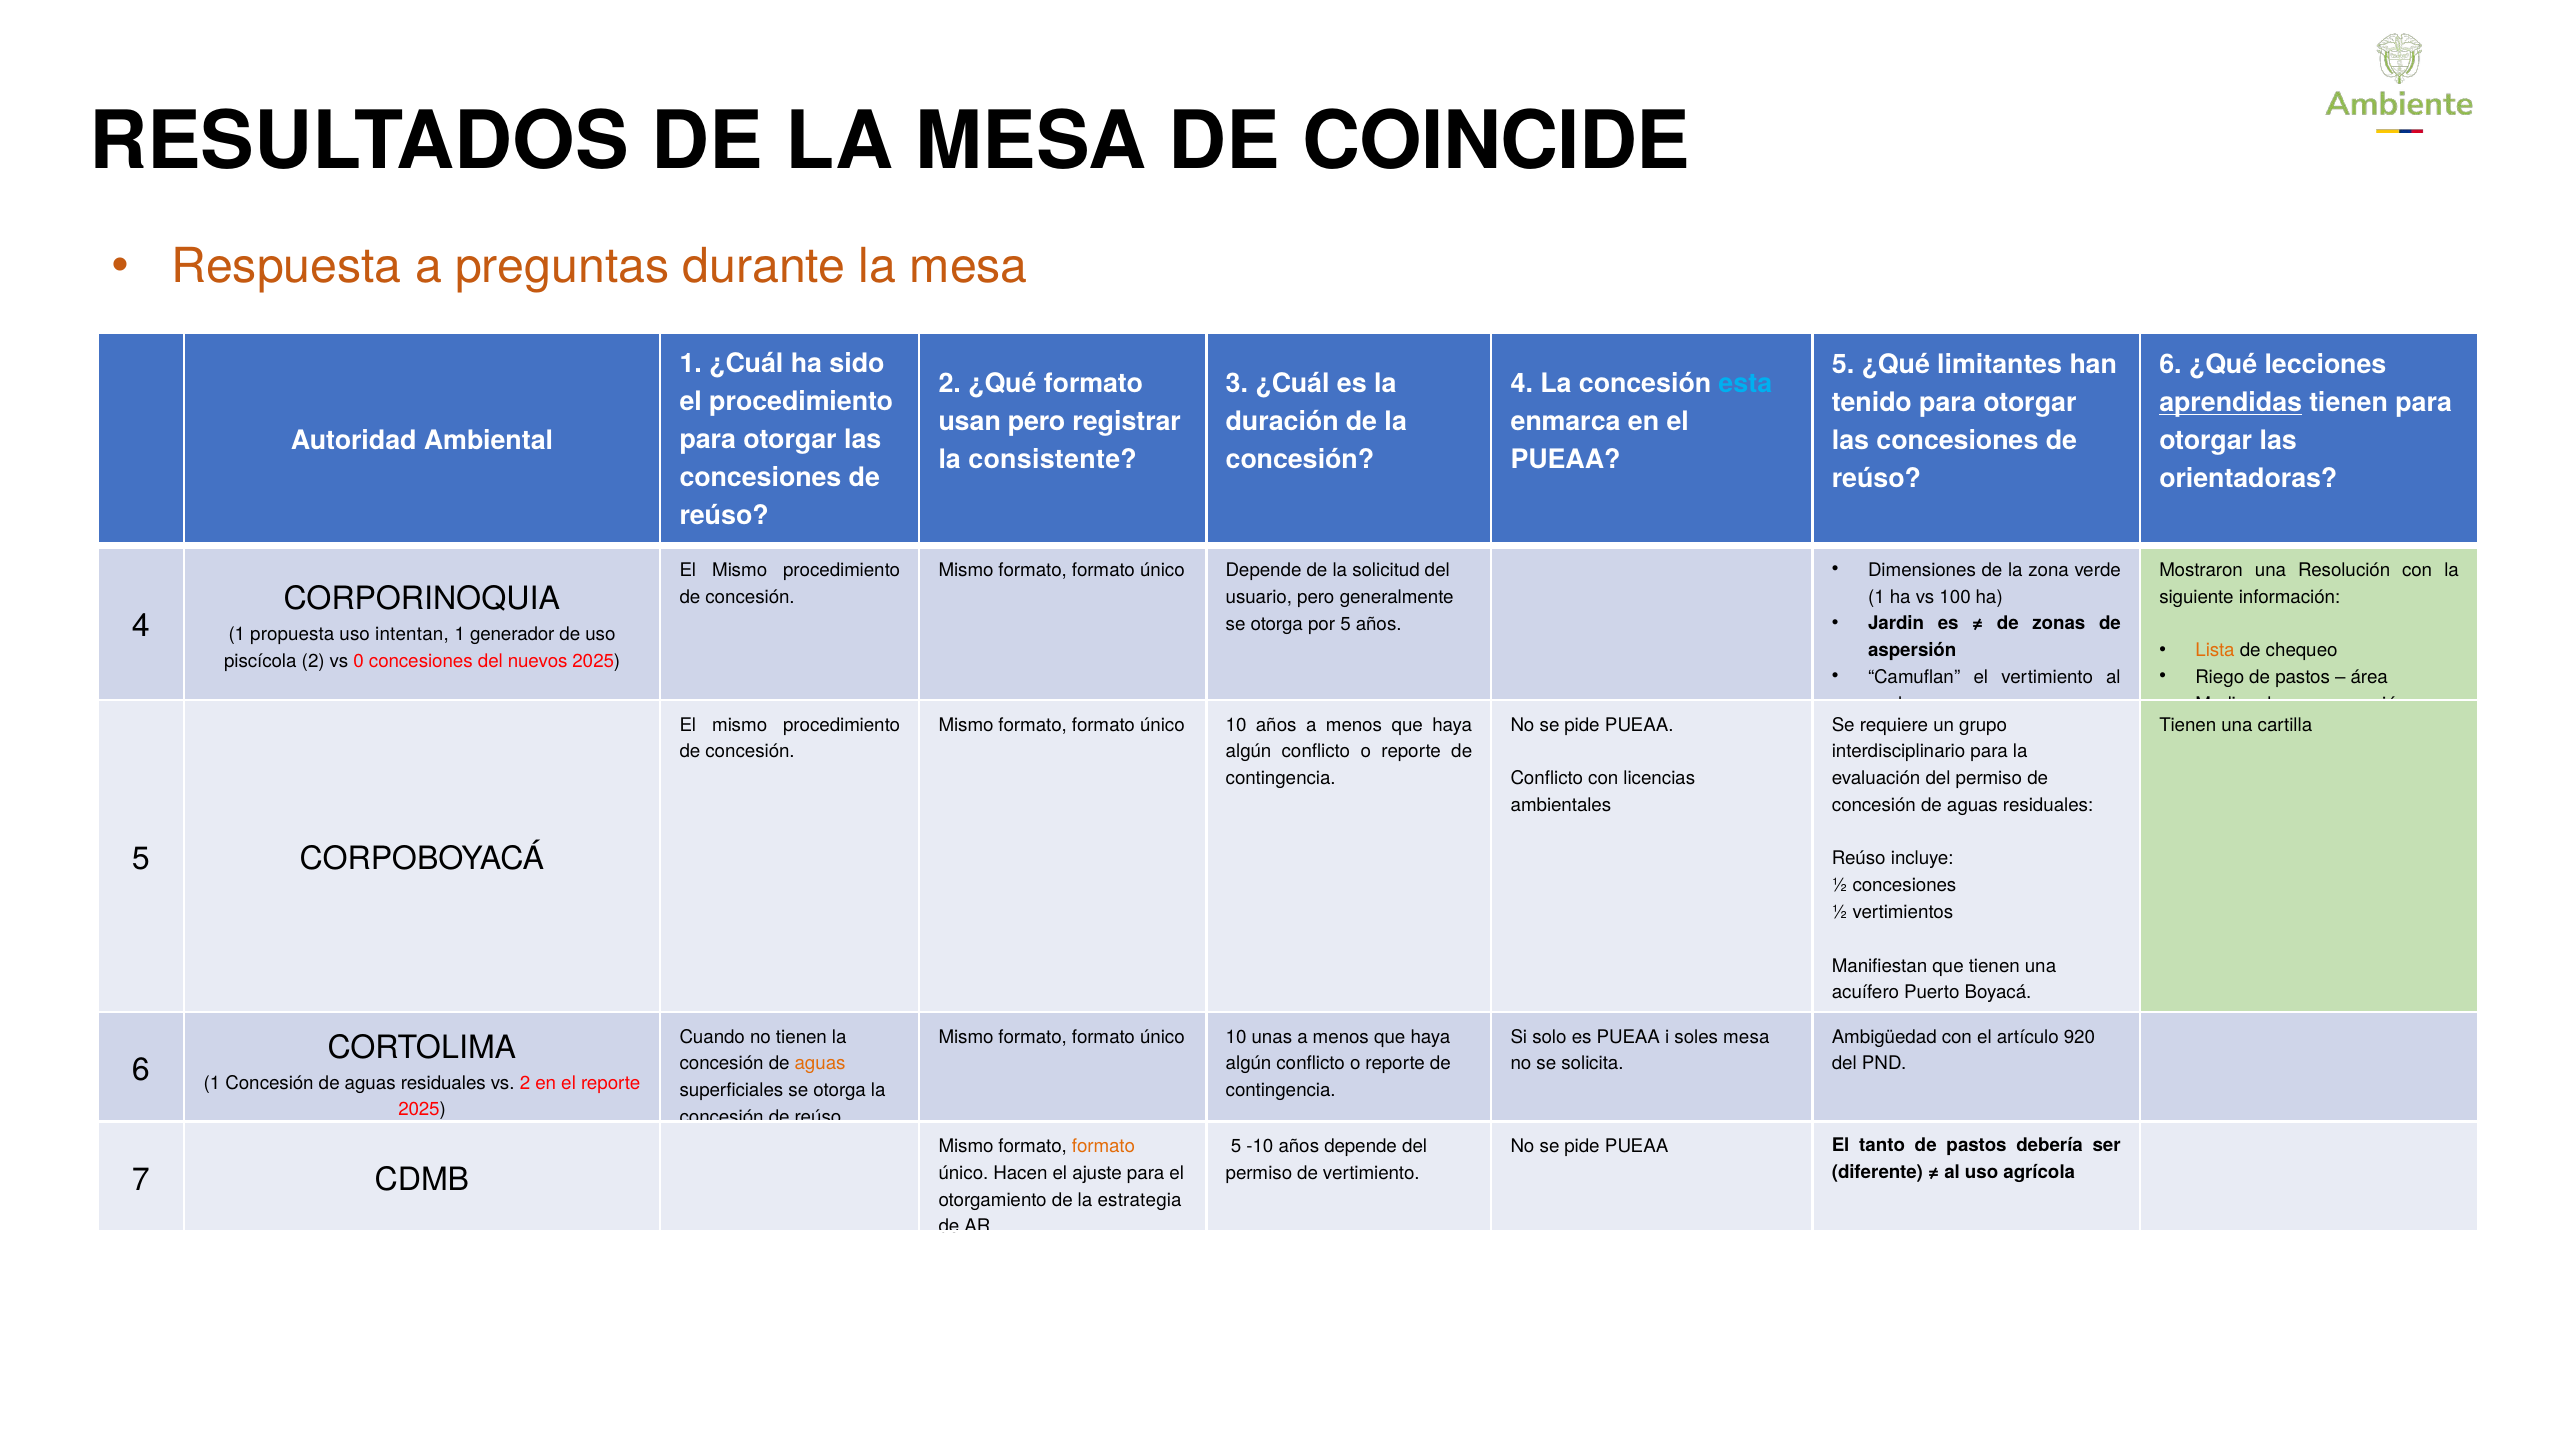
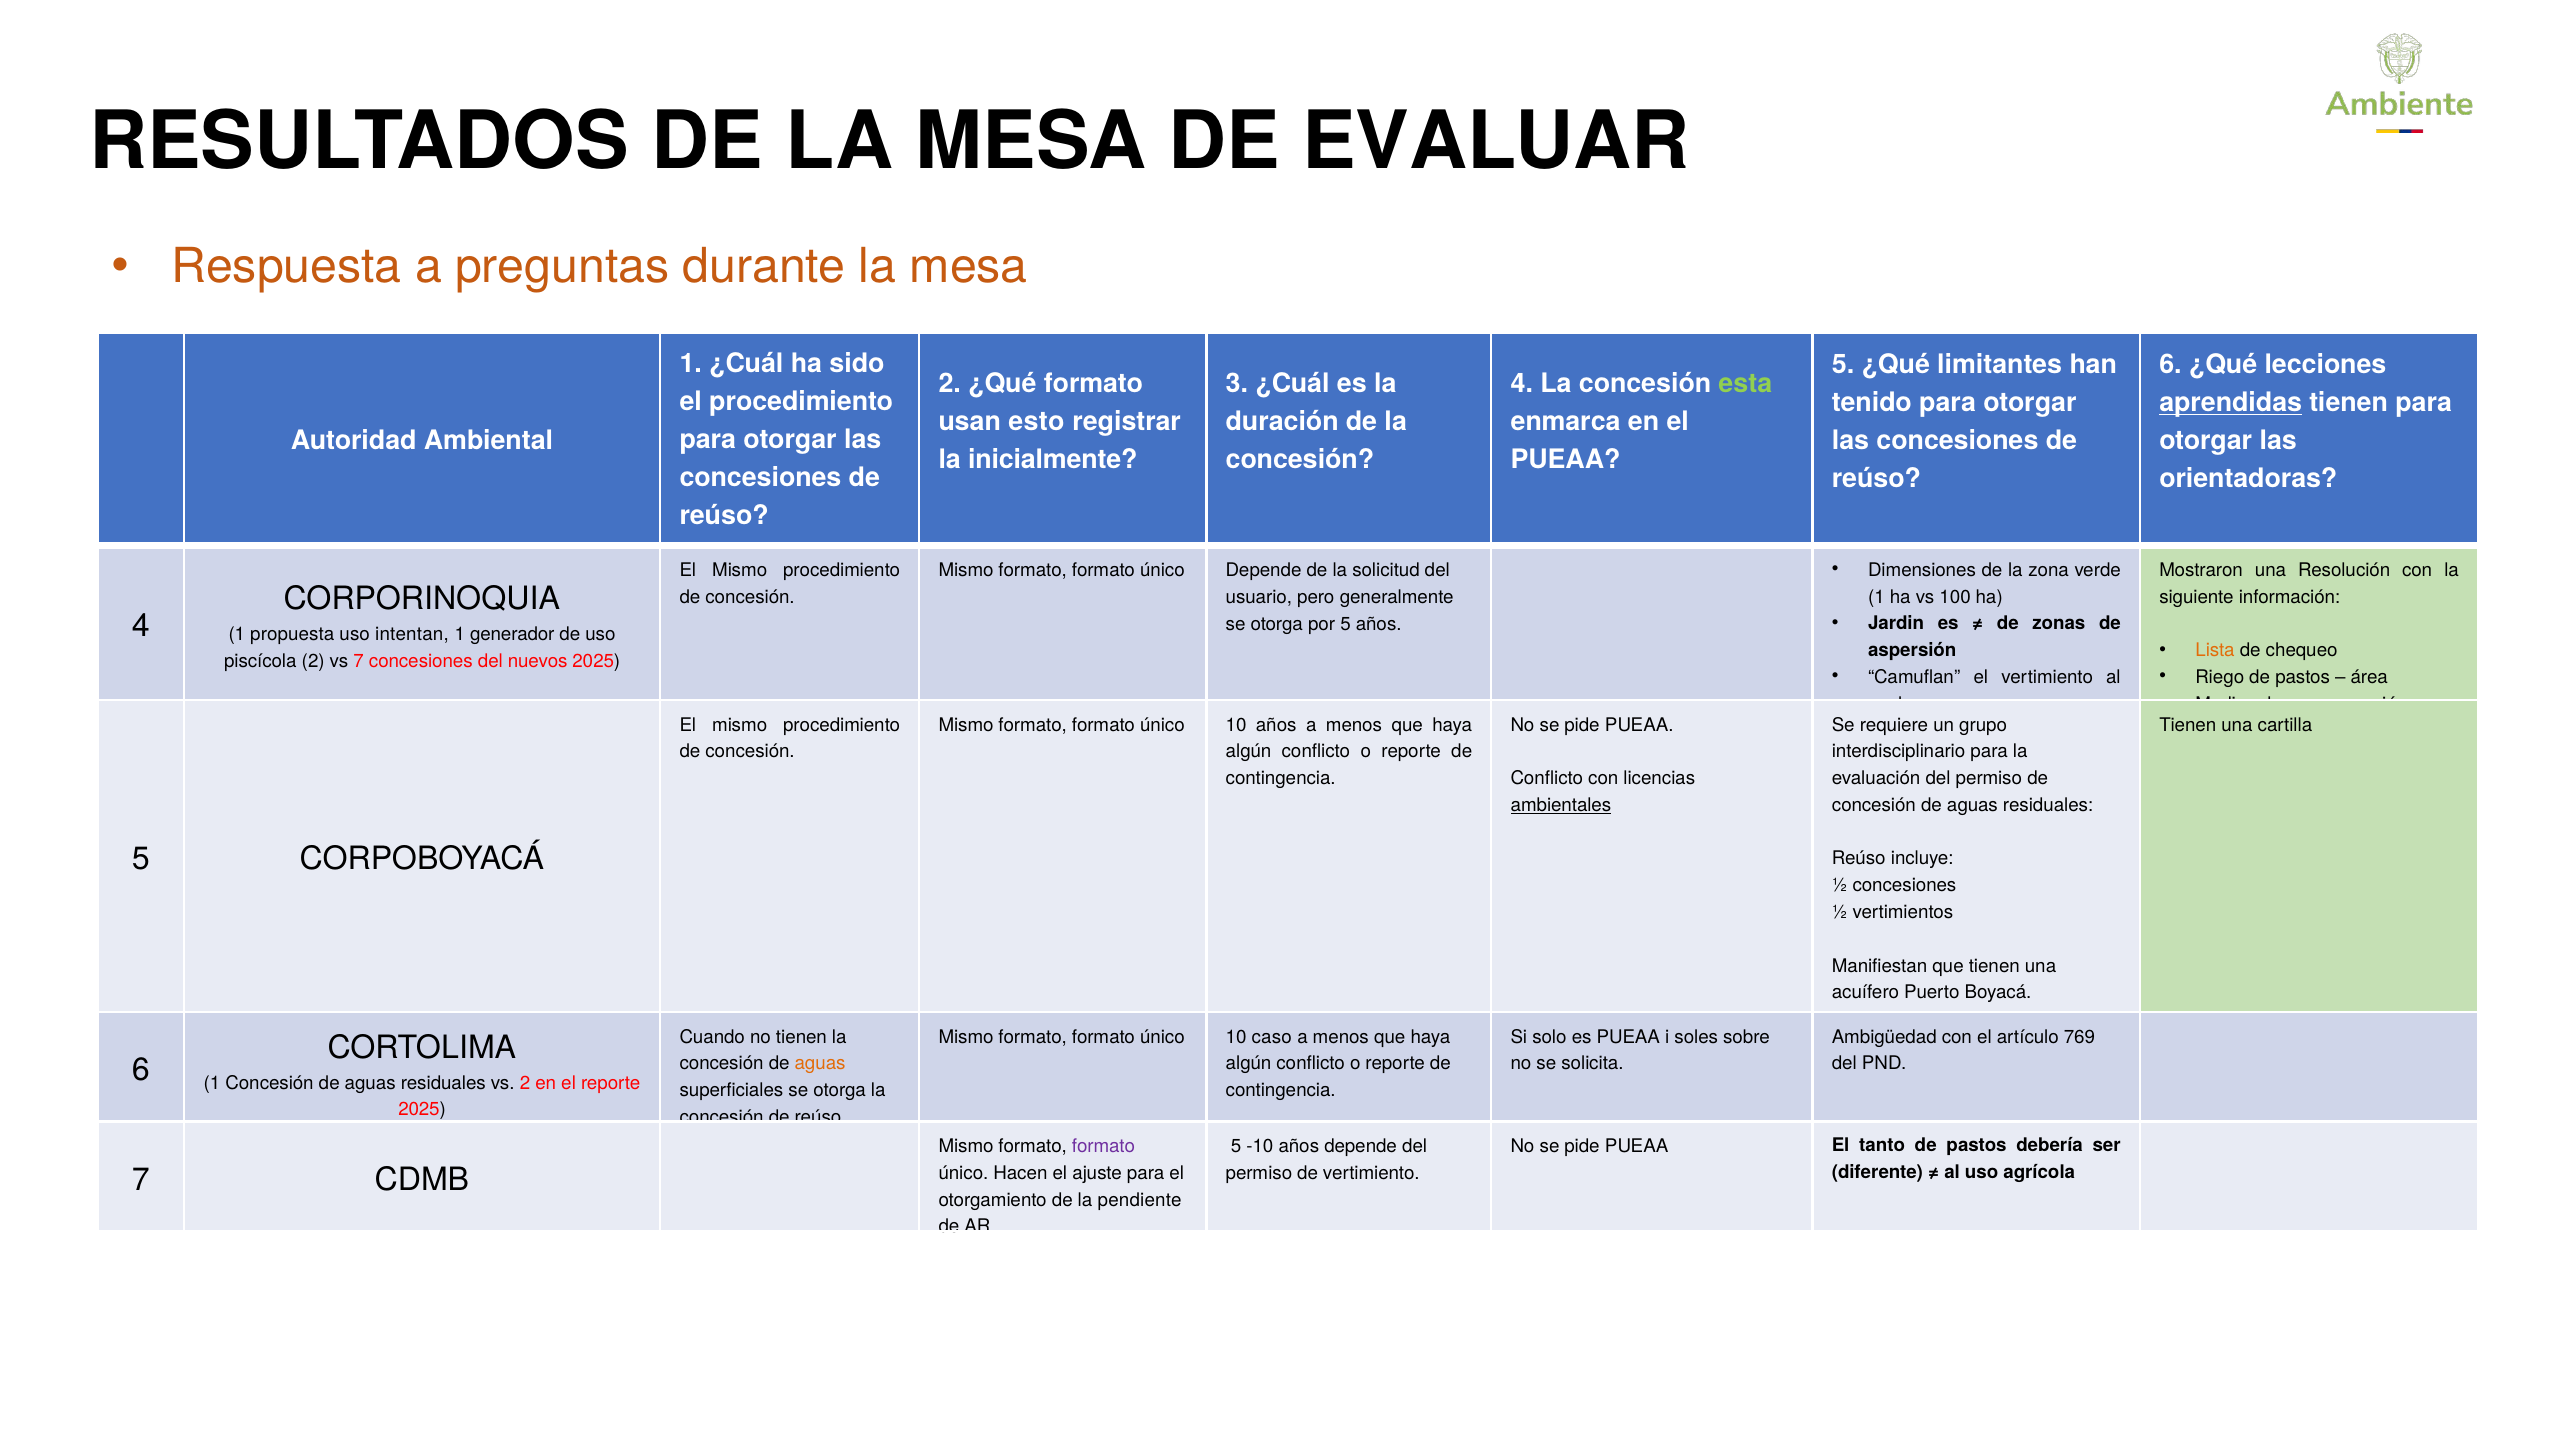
COINCIDE: COINCIDE -> EVALUAR
esta colour: light blue -> light green
usan pero: pero -> esto
consistente: consistente -> inicialmente
vs 0: 0 -> 7
ambientales underline: none -> present
unas: unas -> caso
soles mesa: mesa -> sobre
920: 920 -> 769
formato at (1103, 1146) colour: orange -> purple
estrategia: estrategia -> pendiente
